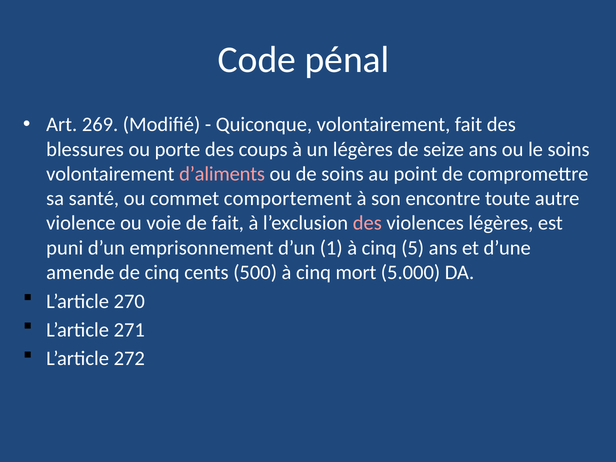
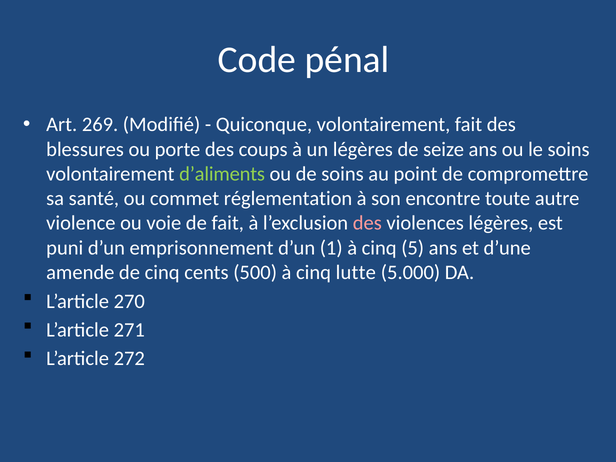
d’aliments colour: pink -> light green
comportement: comportement -> réglementation
mort: mort -> lutte
